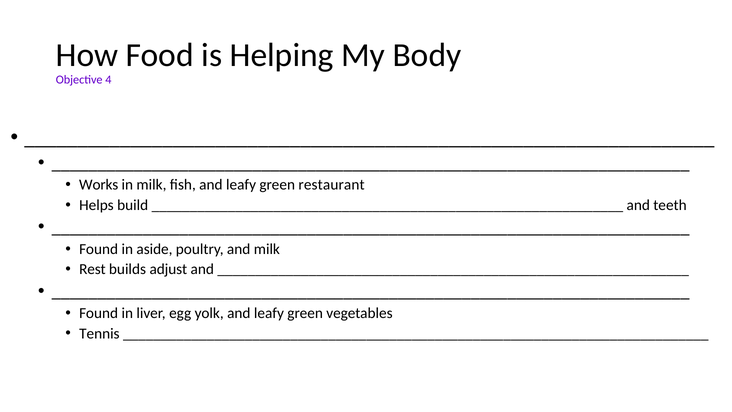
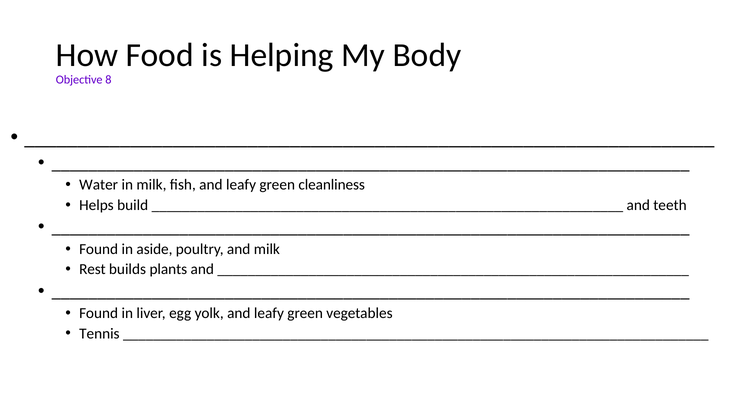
4: 4 -> 8
Works: Works -> Water
restaurant: restaurant -> cleanliness
adjust: adjust -> plants
